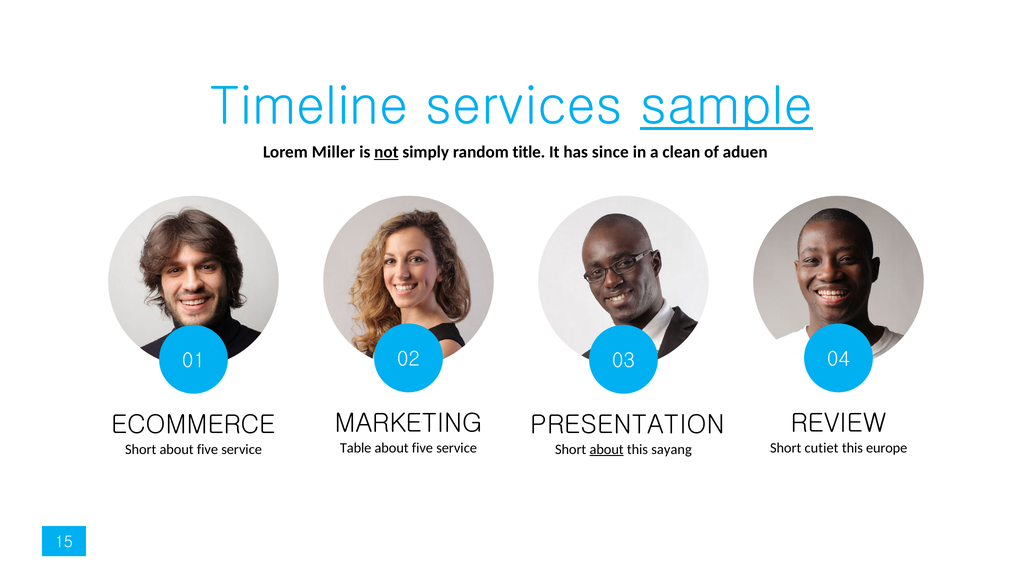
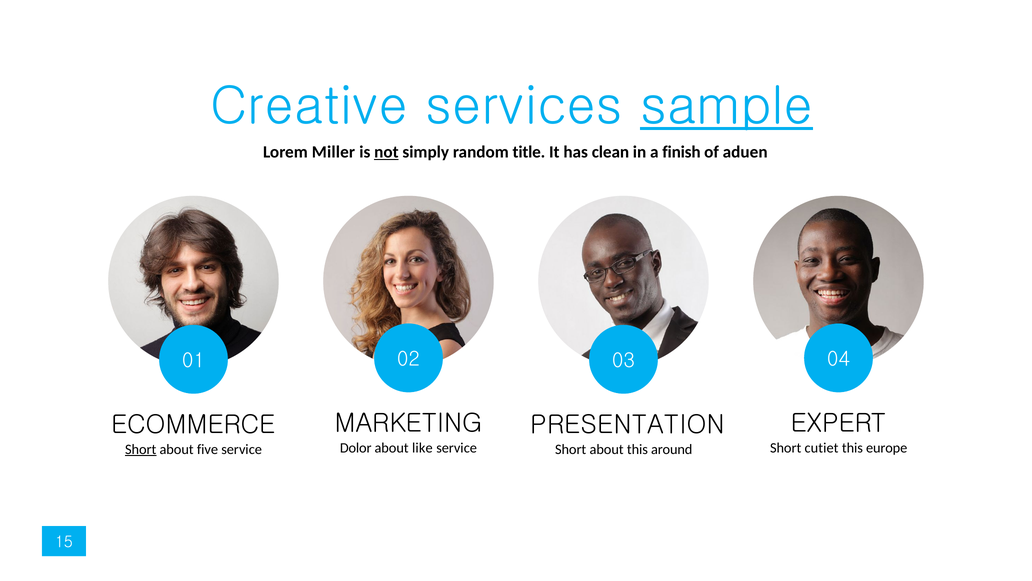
Timeline: Timeline -> Creative
since: since -> clean
clean: clean -> finish
REVIEW: REVIEW -> EXPERT
Table: Table -> Dolor
five at (422, 448): five -> like
Short at (141, 449) underline: none -> present
about at (607, 449) underline: present -> none
sayang: sayang -> around
